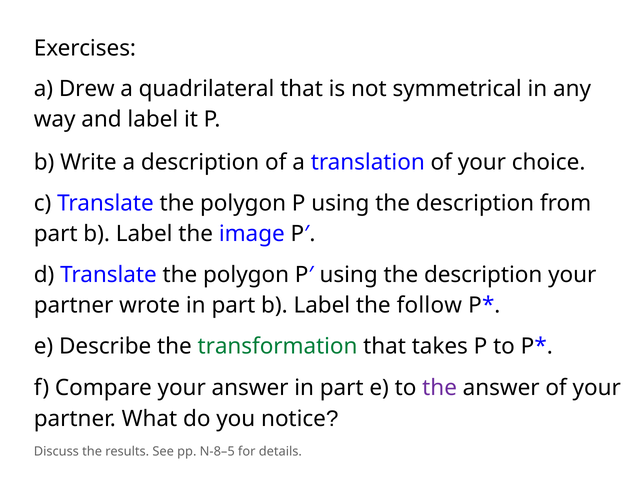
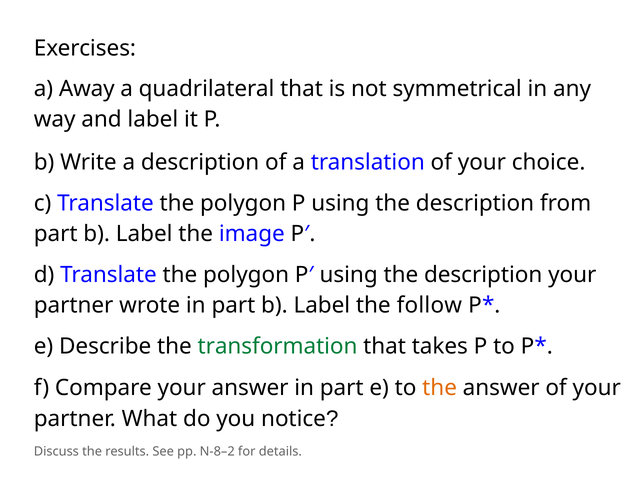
Drew: Drew -> Away
the at (440, 388) colour: purple -> orange
N-8–5: N-8–5 -> N-8–2
